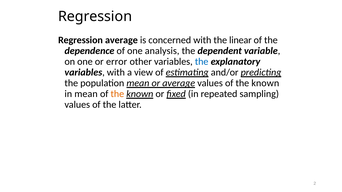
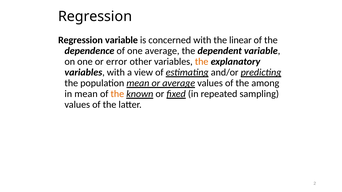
Regression average: average -> variable
one analysis: analysis -> average
the at (202, 62) colour: blue -> orange
values of the known: known -> among
